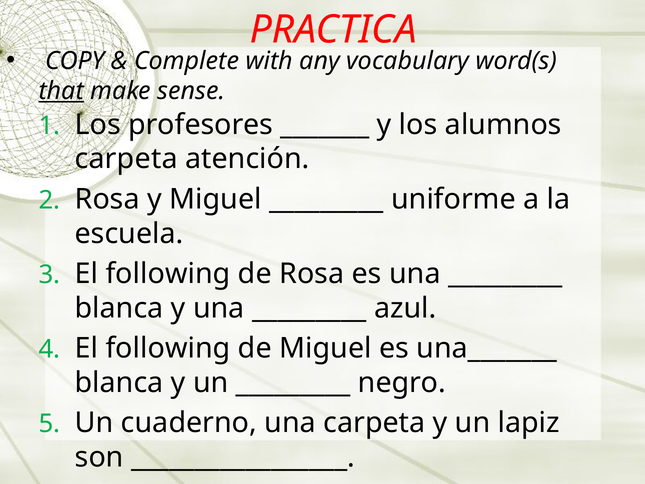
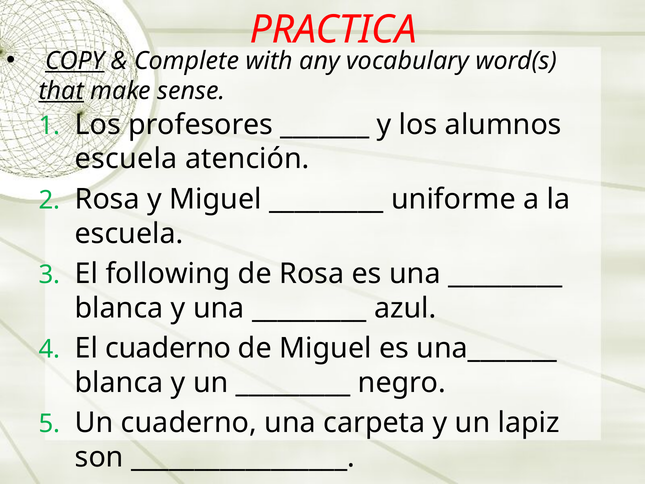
COPY underline: none -> present
carpeta at (126, 159): carpeta -> escuela
following at (168, 348): following -> cuaderno
